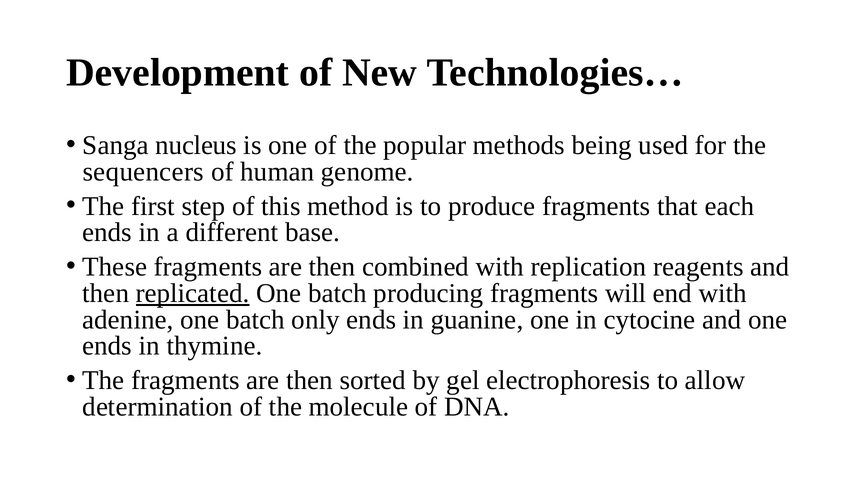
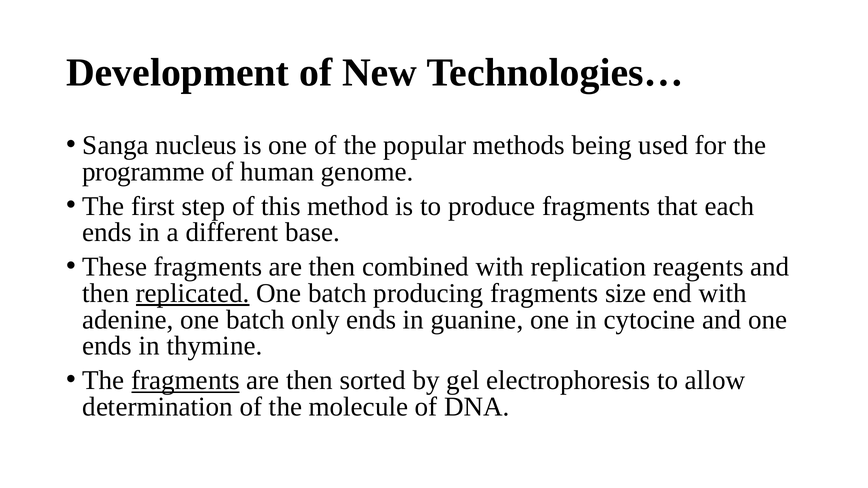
sequencers: sequencers -> programme
will: will -> size
fragments at (185, 381) underline: none -> present
